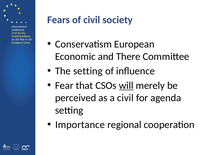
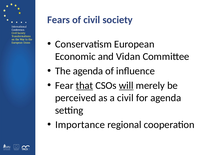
There: There -> Vidan
The setting: setting -> agenda
that underline: none -> present
